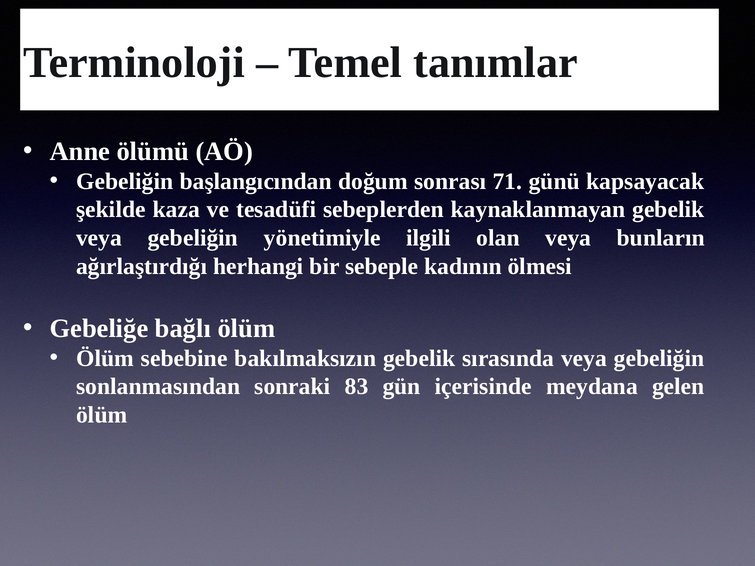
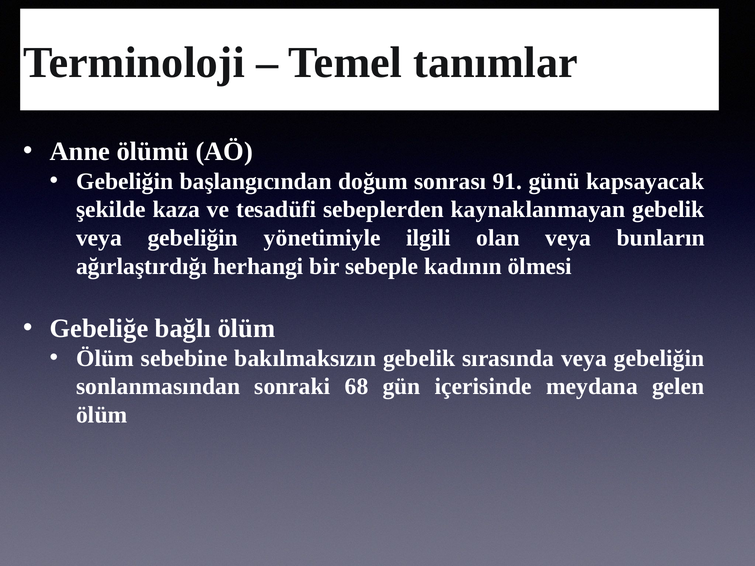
71: 71 -> 91
83: 83 -> 68
